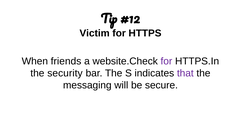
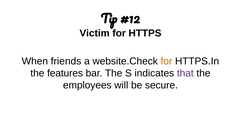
for at (166, 62) colour: purple -> orange
security: security -> features
messaging: messaging -> employees
